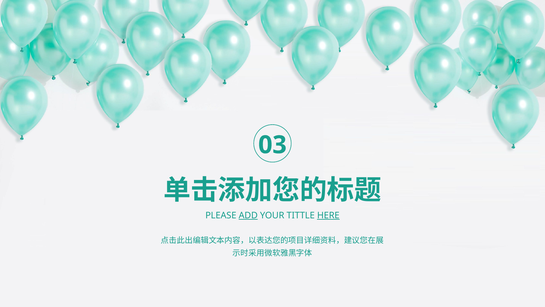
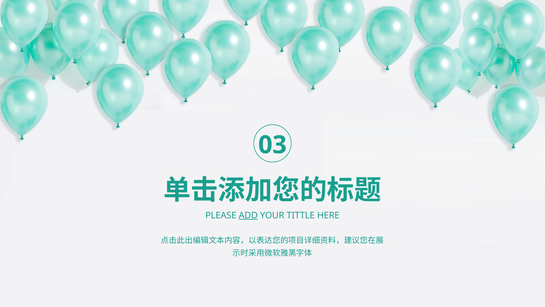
HERE underline: present -> none
